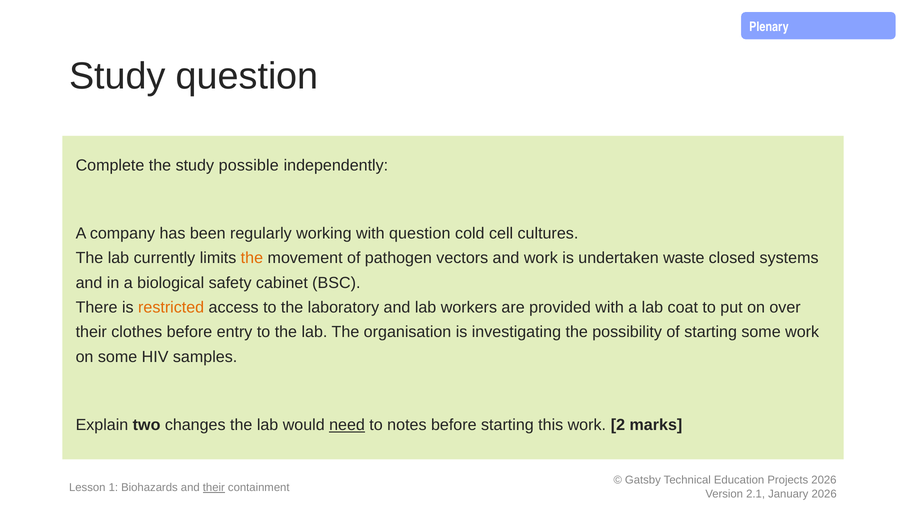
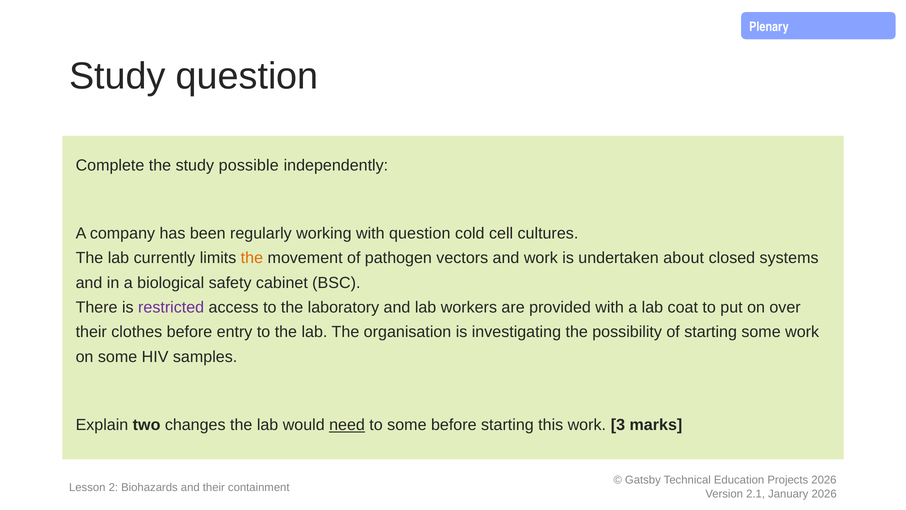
waste: waste -> about
restricted colour: orange -> purple
to notes: notes -> some
2: 2 -> 3
1: 1 -> 2
their at (214, 487) underline: present -> none
